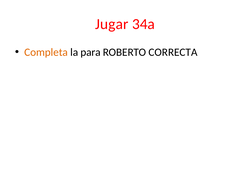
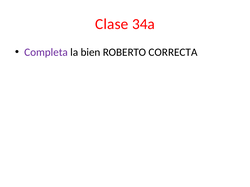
Jugar: Jugar -> Clase
Completa colour: orange -> purple
para: para -> bien
